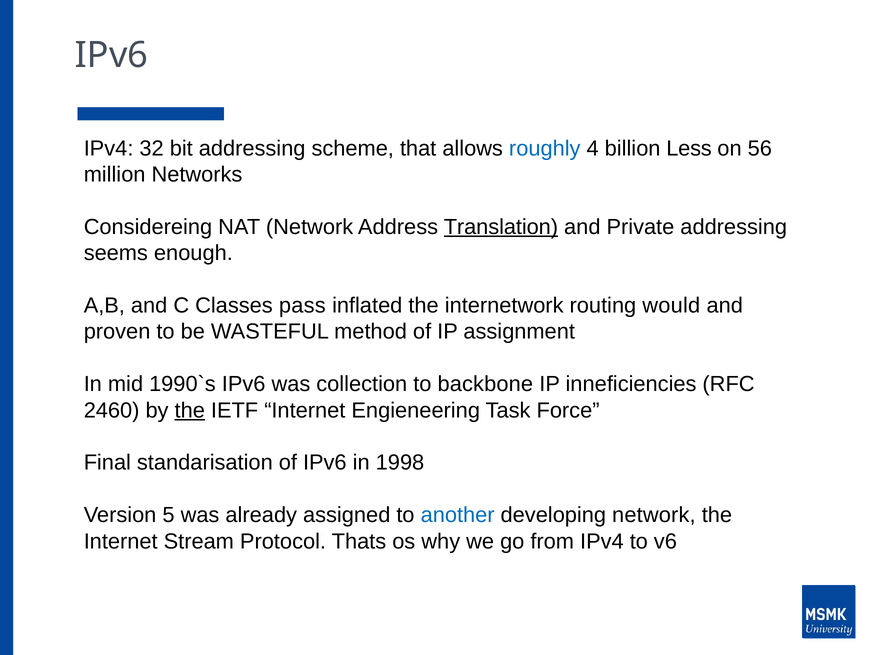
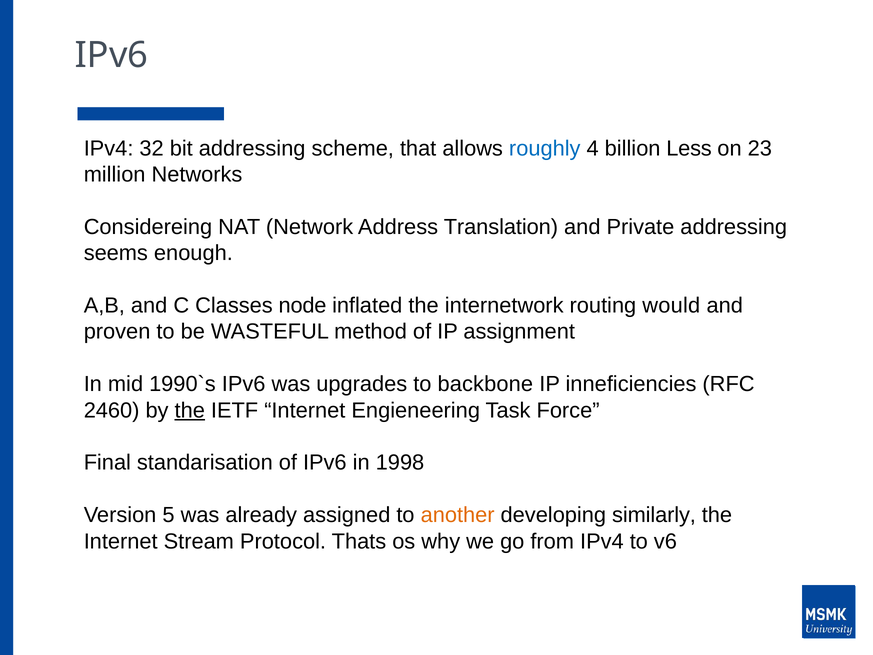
56: 56 -> 23
Translation underline: present -> none
pass: pass -> node
collection: collection -> upgrades
another colour: blue -> orange
developing network: network -> similarly
